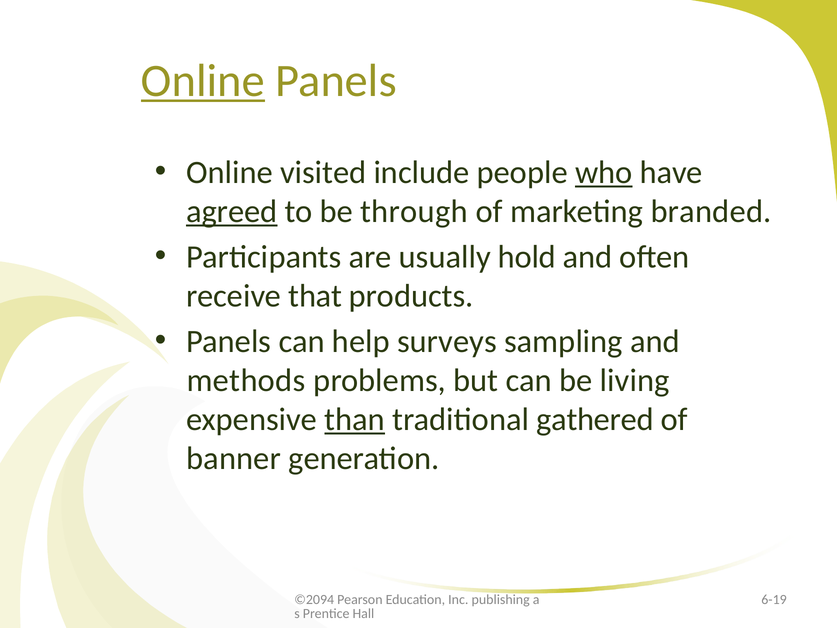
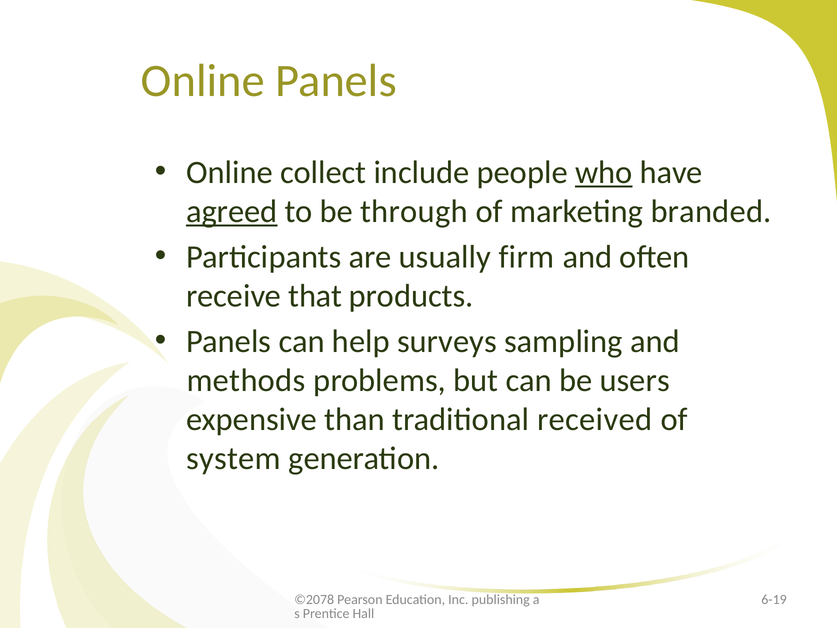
Online at (203, 81) underline: present -> none
visited: visited -> collect
hold: hold -> firm
living: living -> users
than underline: present -> none
gathered: gathered -> received
banner: banner -> system
©2094: ©2094 -> ©2078
